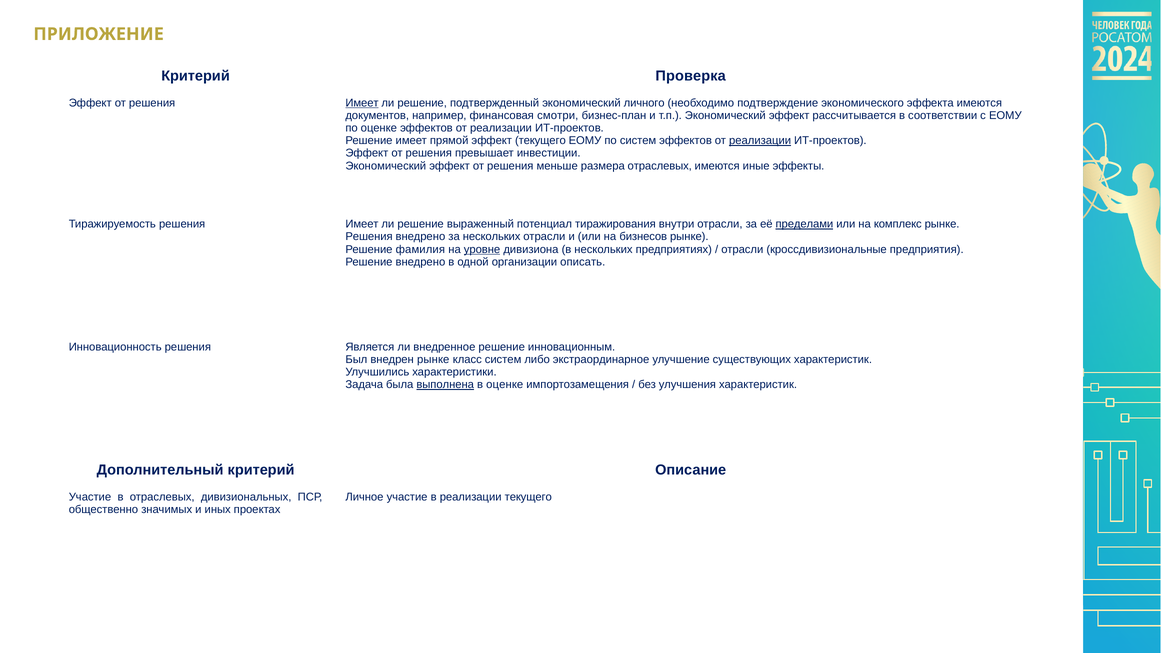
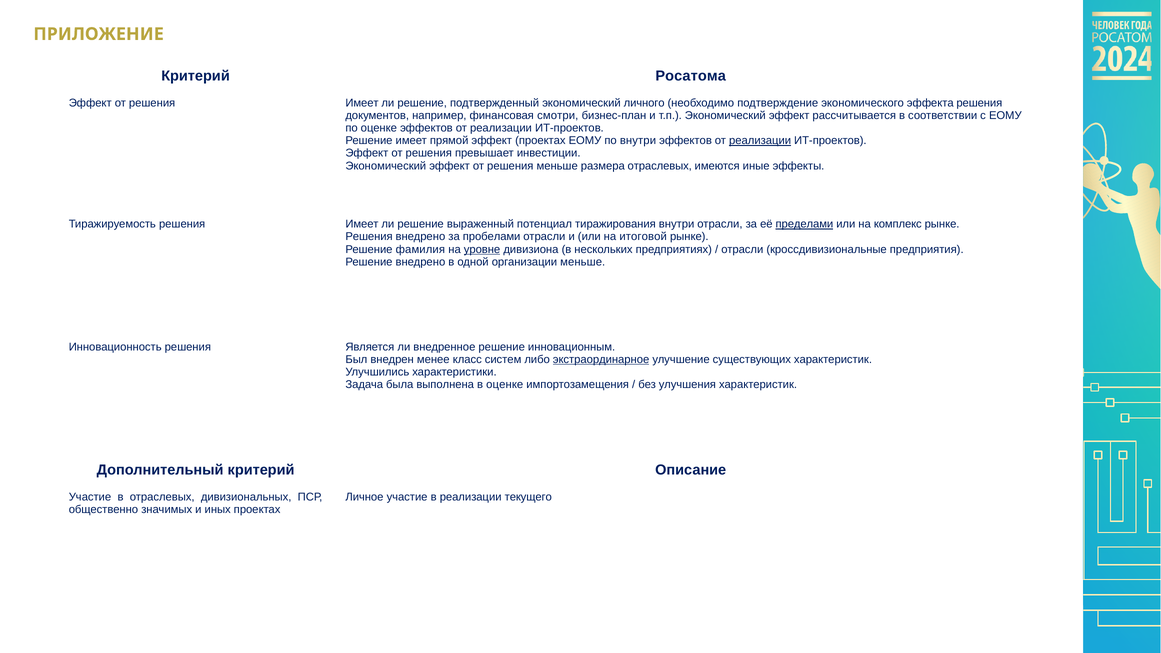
Проверка: Проверка -> Росатома
Имеет at (362, 103) underline: present -> none
эффекта имеются: имеются -> решения
эффект текущего: текущего -> проектах
по систем: систем -> внутри
за нескольких: нескольких -> пробелами
бизнесов: бизнесов -> итоговой
организации описать: описать -> меньше
внедрен рынке: рынке -> менее
экстраординарное underline: none -> present
выполнена underline: present -> none
